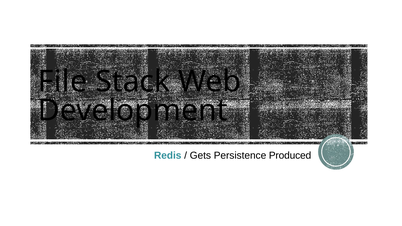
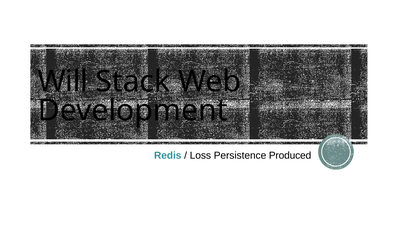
File: File -> Will
Gets: Gets -> Loss
